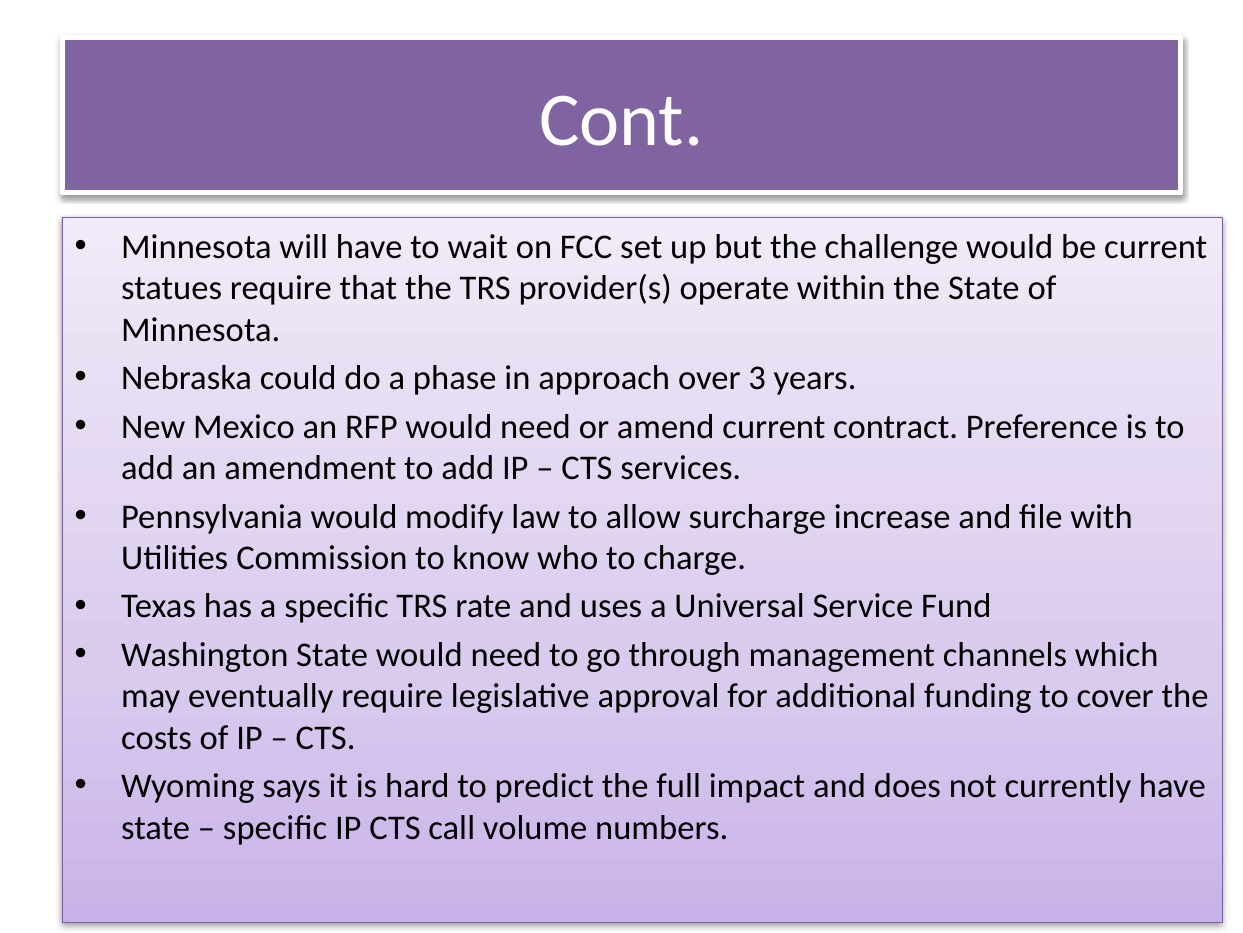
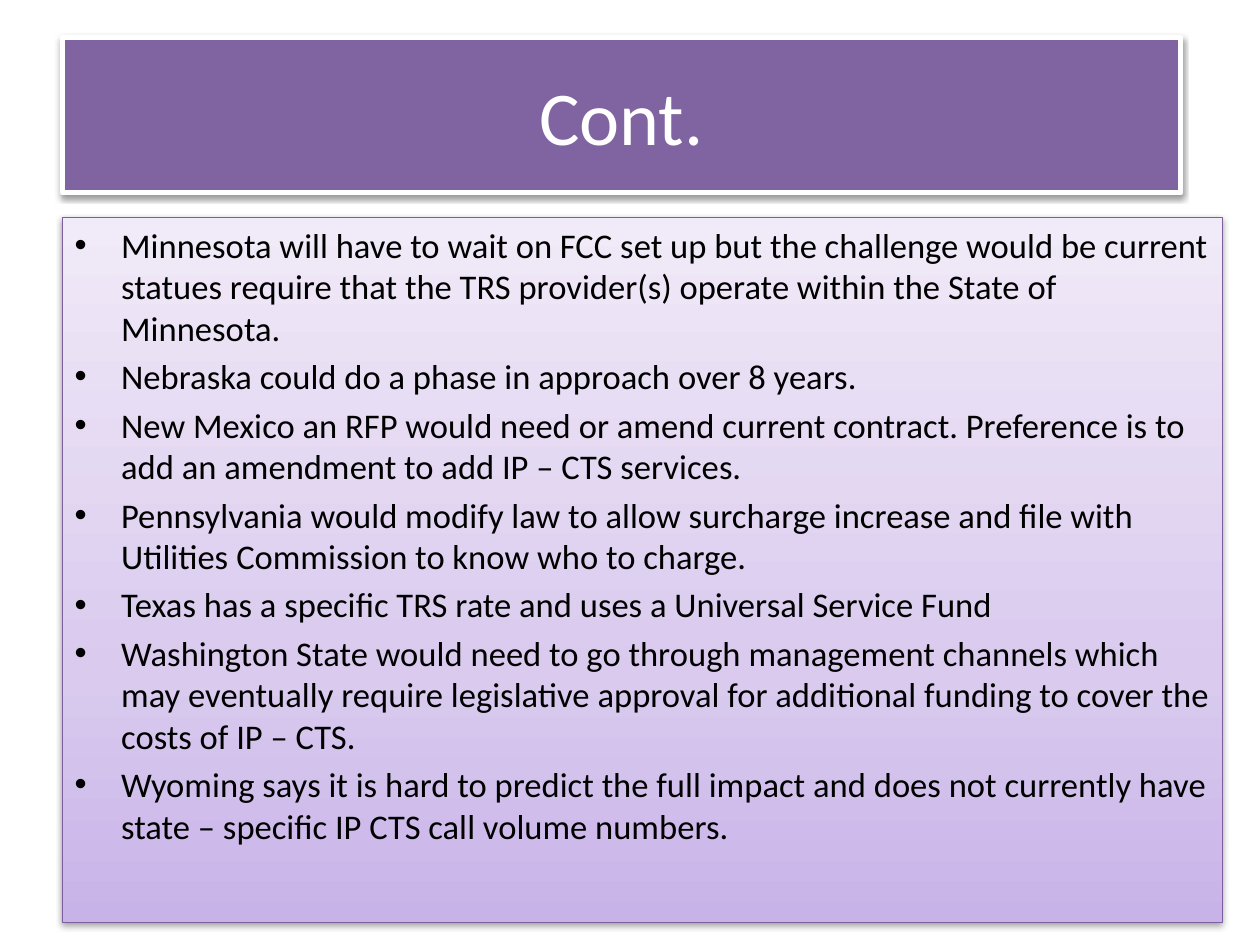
3: 3 -> 8
